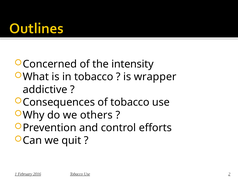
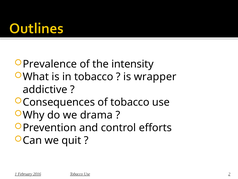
Concerned: Concerned -> Prevalence
others: others -> drama
